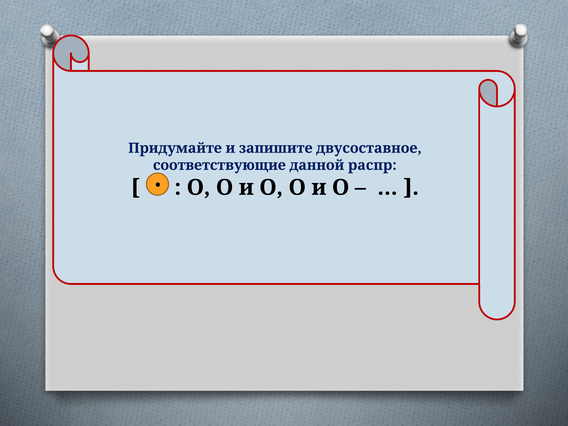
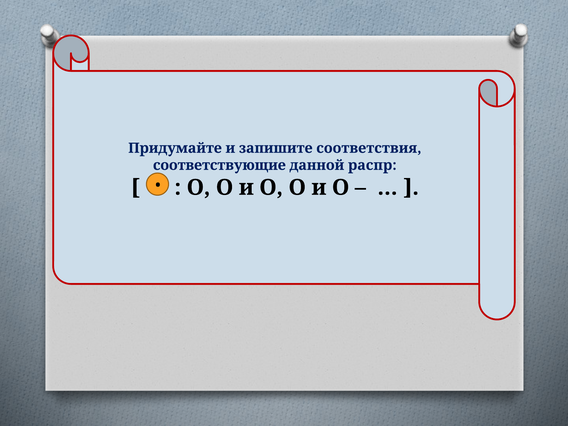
двусоставное: двусоставное -> соответствия
